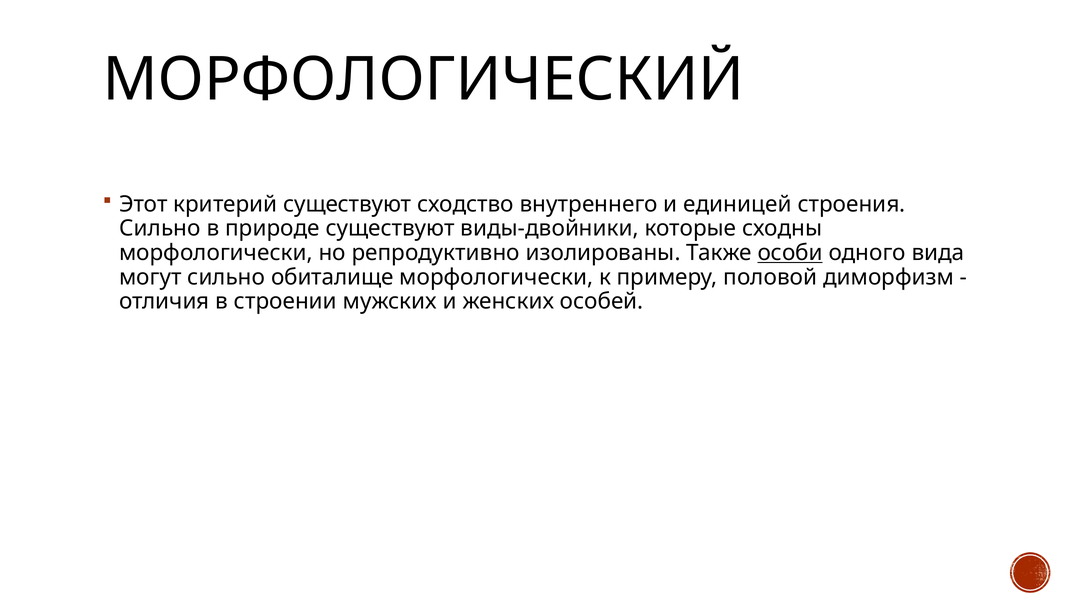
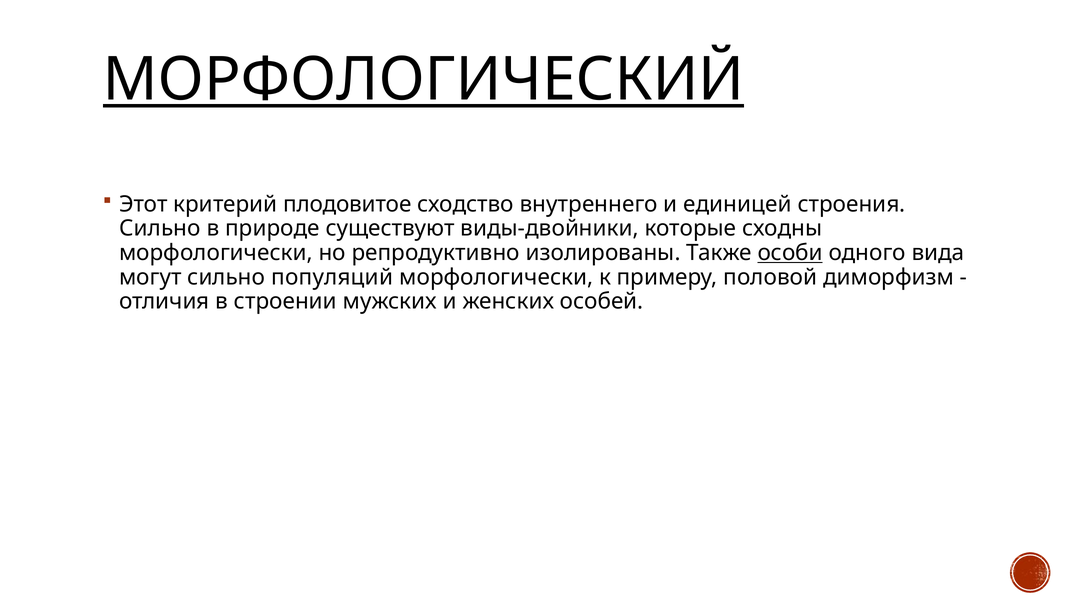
МОРФОЛОГИЧЕСКИЙ underline: none -> present
критерий существуют: существуют -> плодовитое
обиталище: обиталище -> популяций
